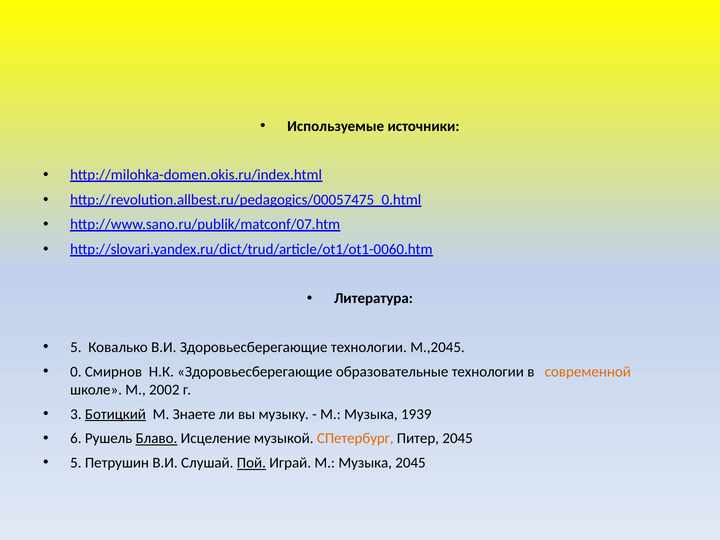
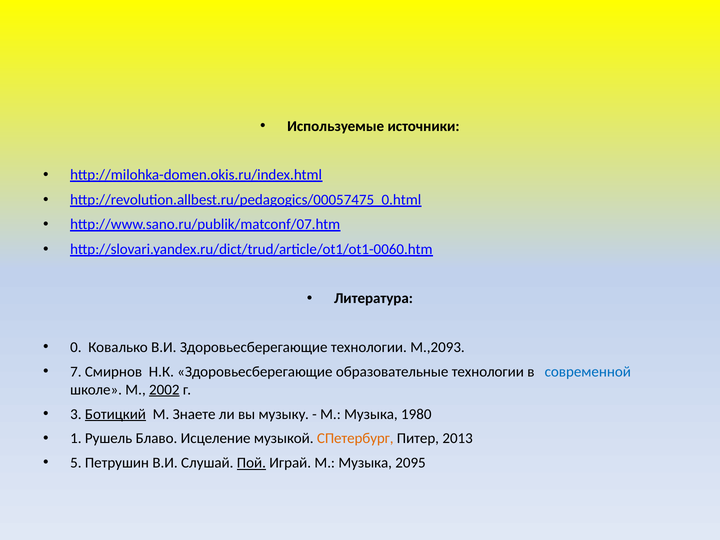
5 at (76, 347): 5 -> 0
М.,2045: М.,2045 -> М.,2093
0: 0 -> 7
современной colour: orange -> blue
2002 underline: none -> present
1939: 1939 -> 1980
6: 6 -> 1
Блаво underline: present -> none
Питер 2045: 2045 -> 2013
Музыка 2045: 2045 -> 2095
